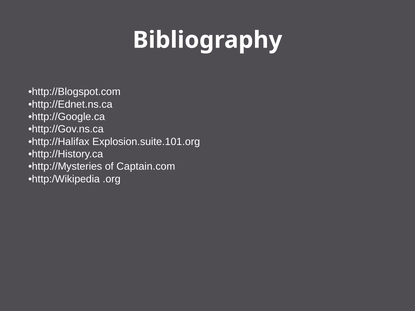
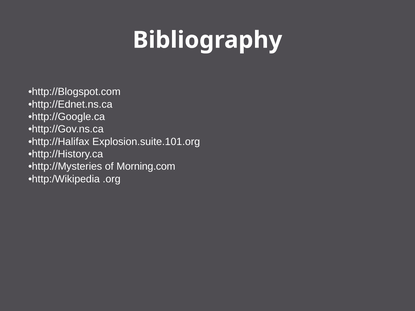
Captain.com: Captain.com -> Morning.com
